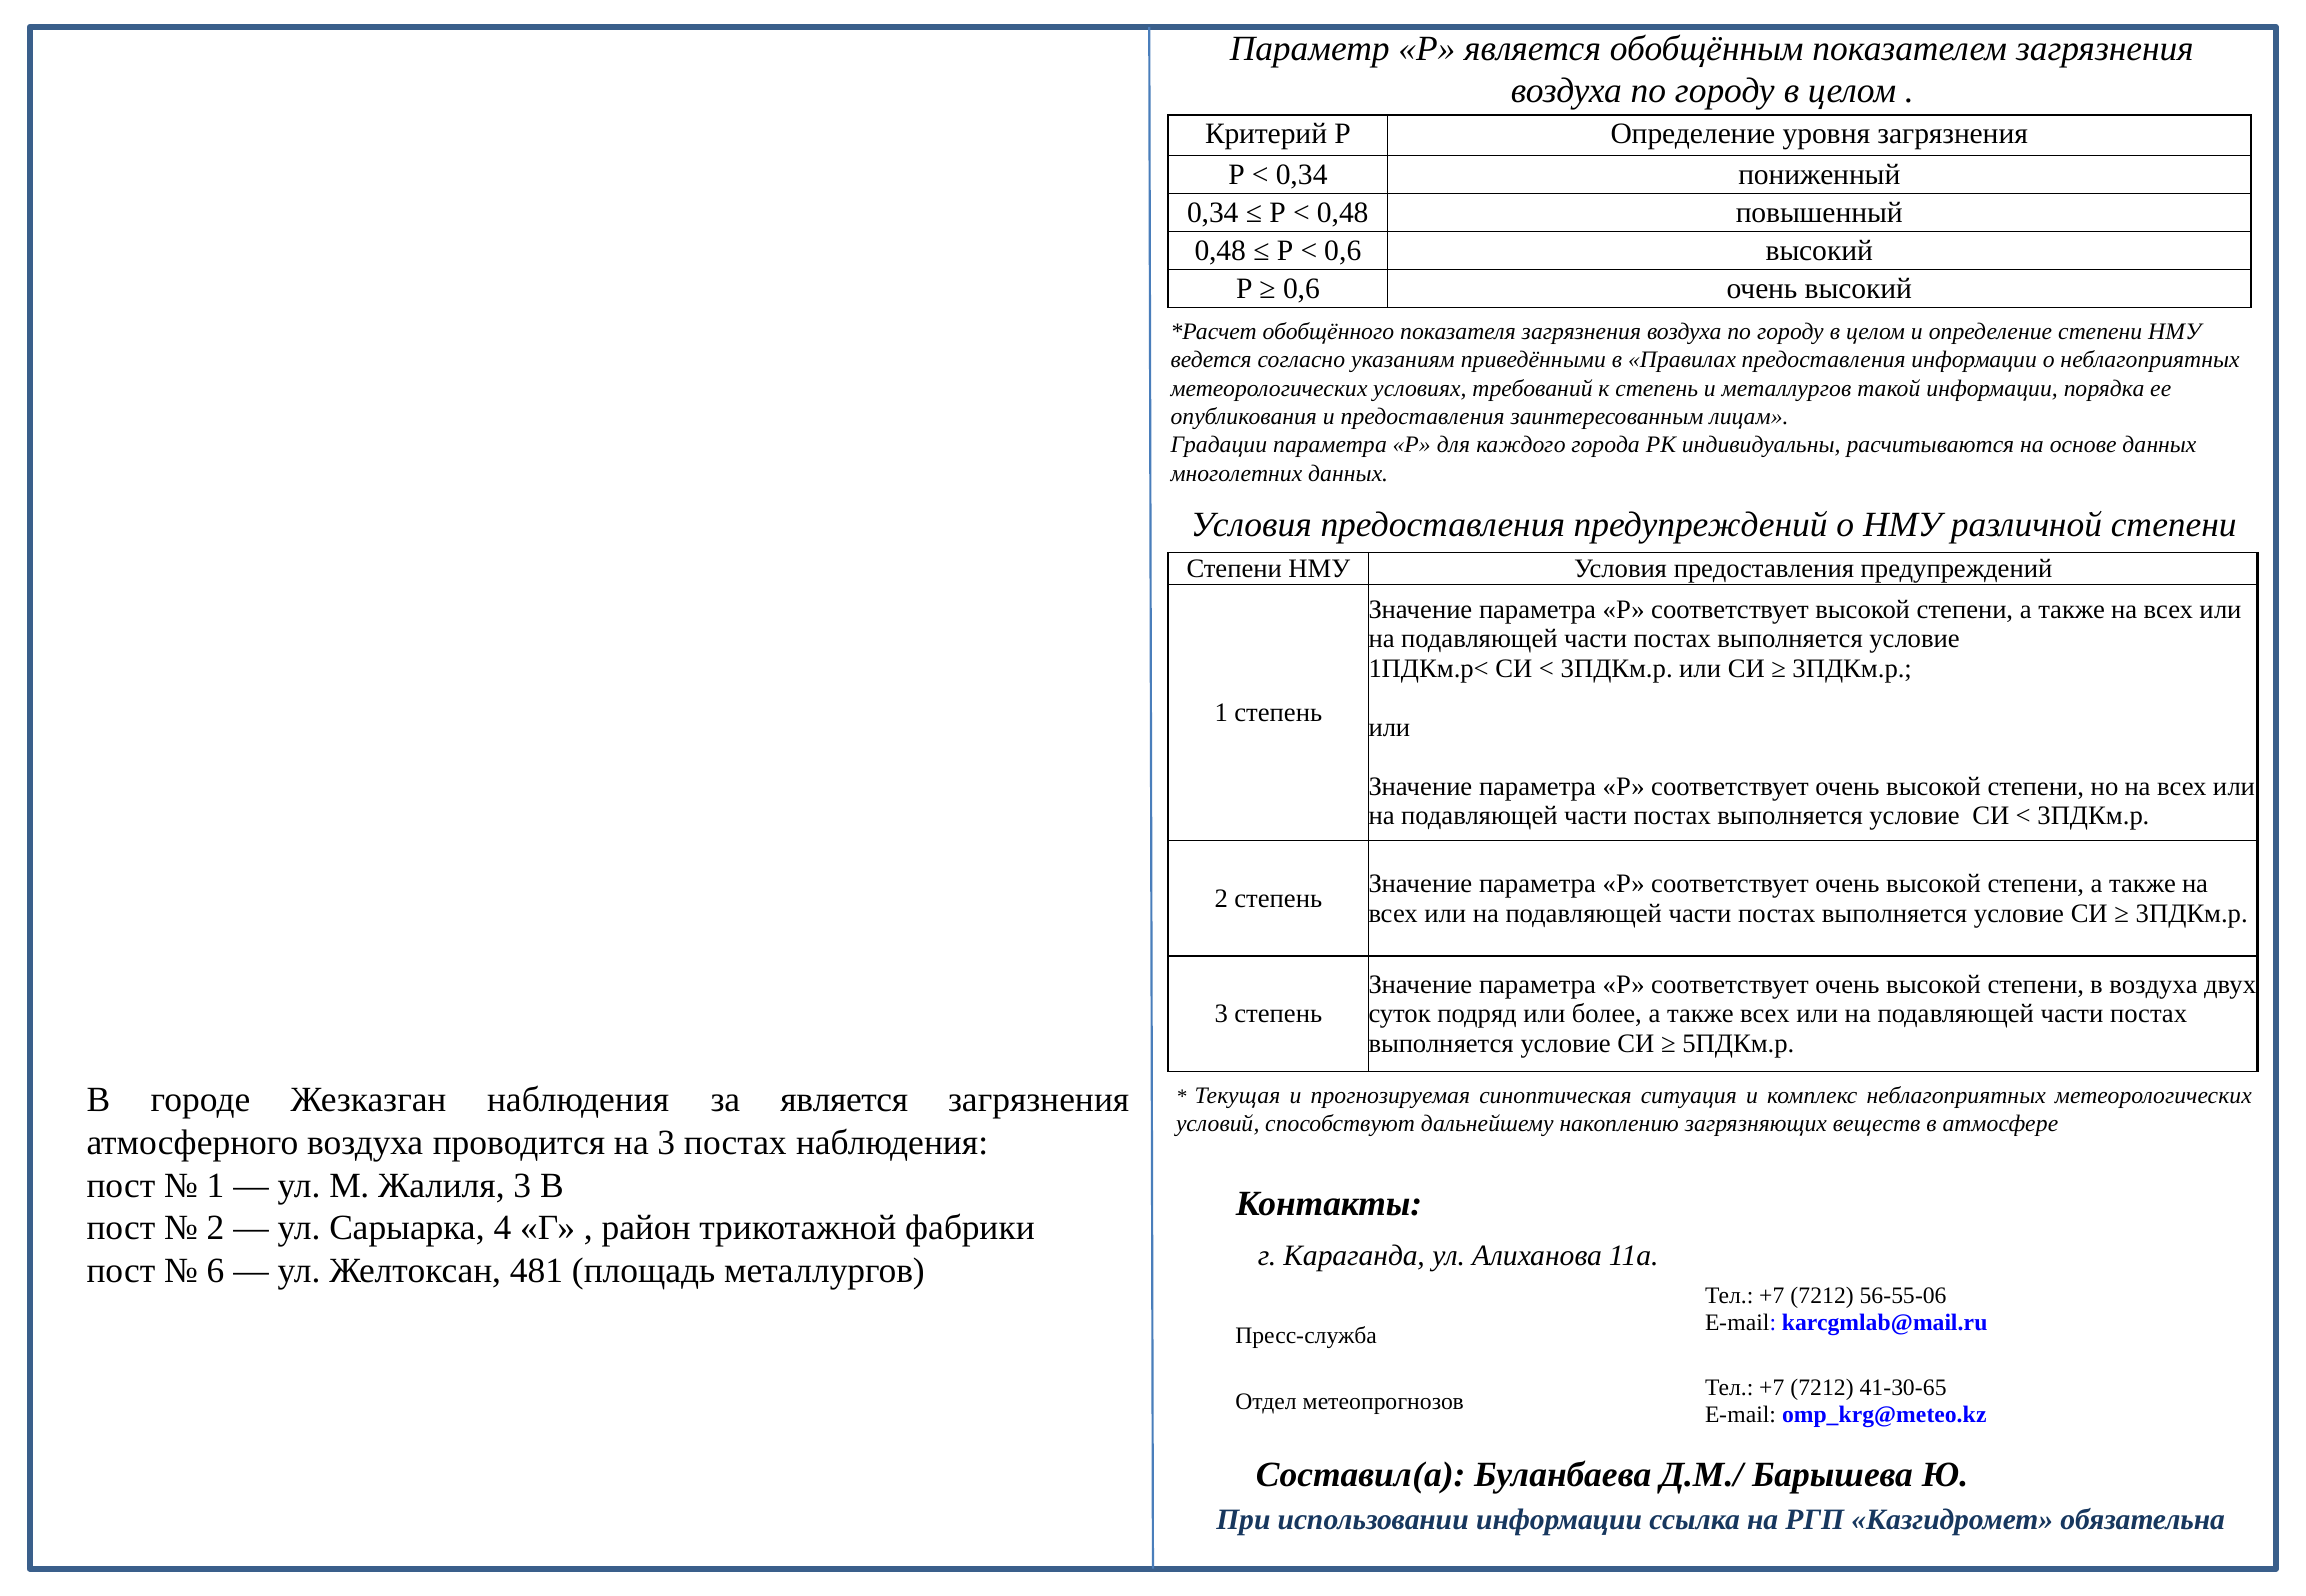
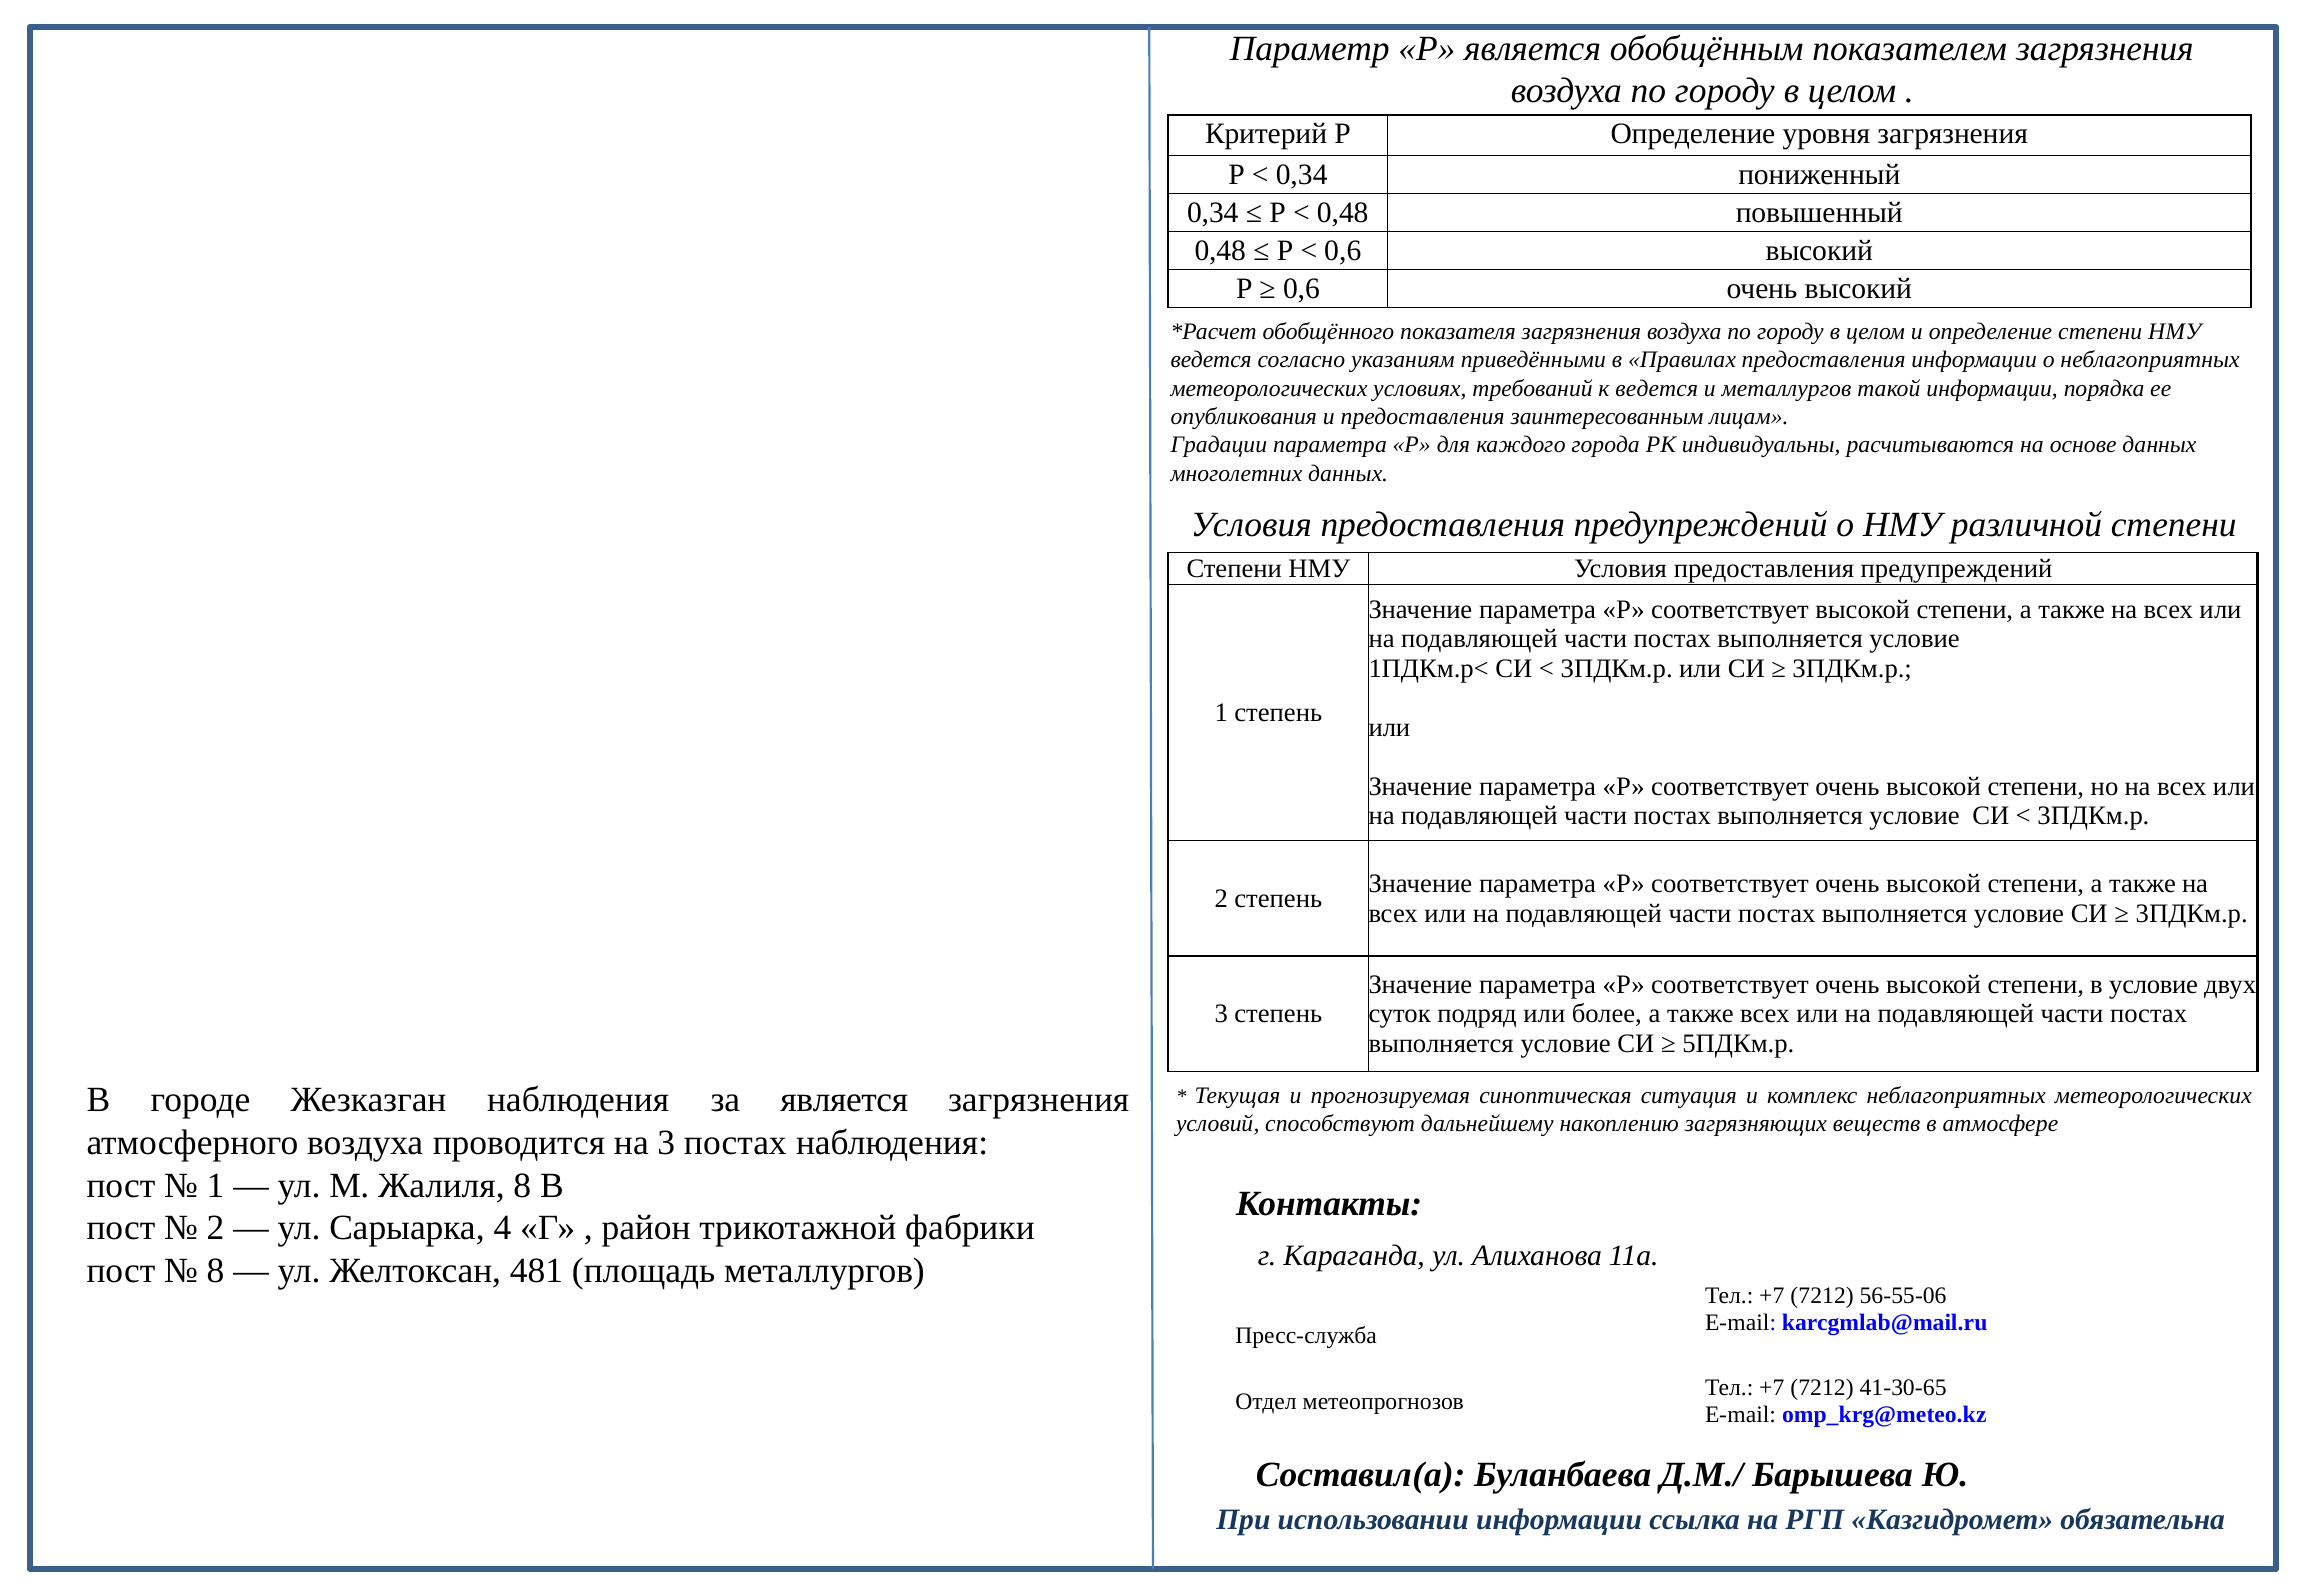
к степень: степень -> ведется
в воздуха: воздуха -> условие
Жалиля 3: 3 -> 8
6 at (216, 1271): 6 -> 8
